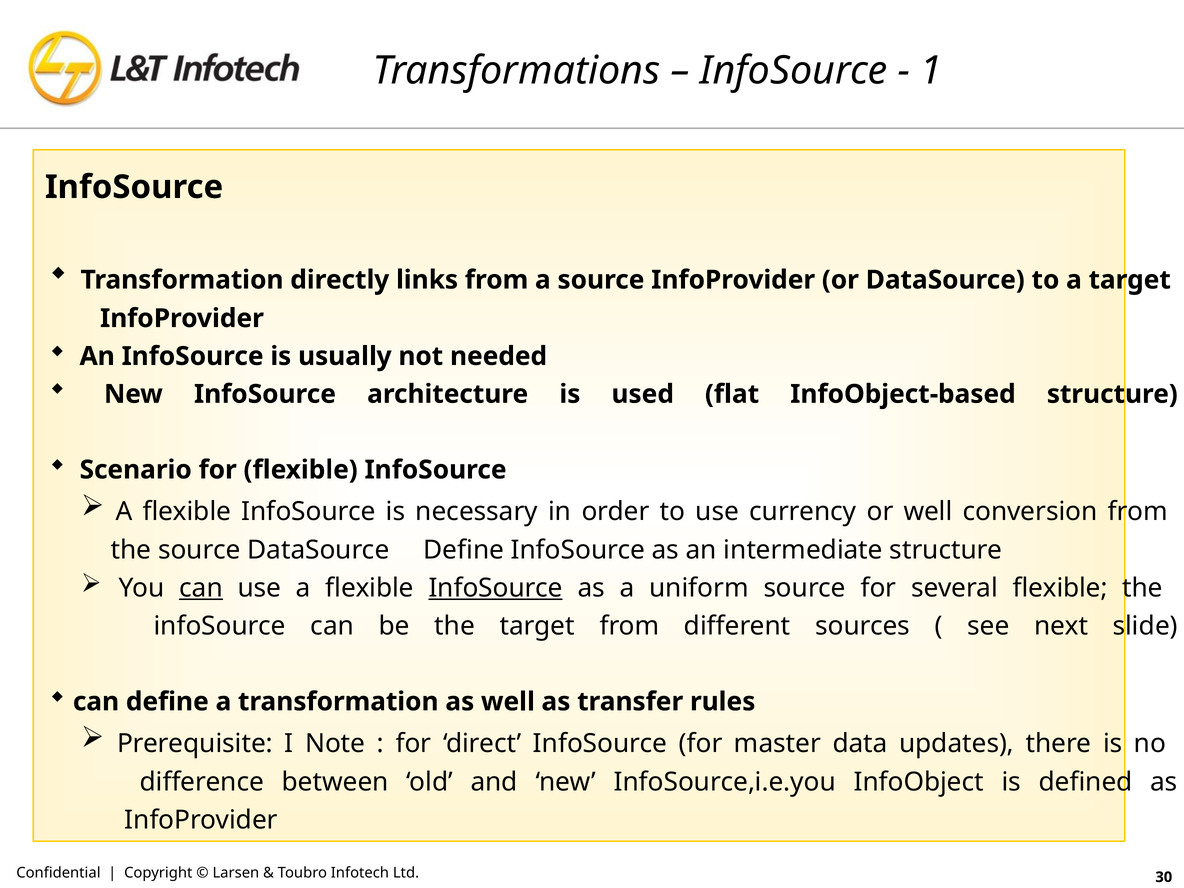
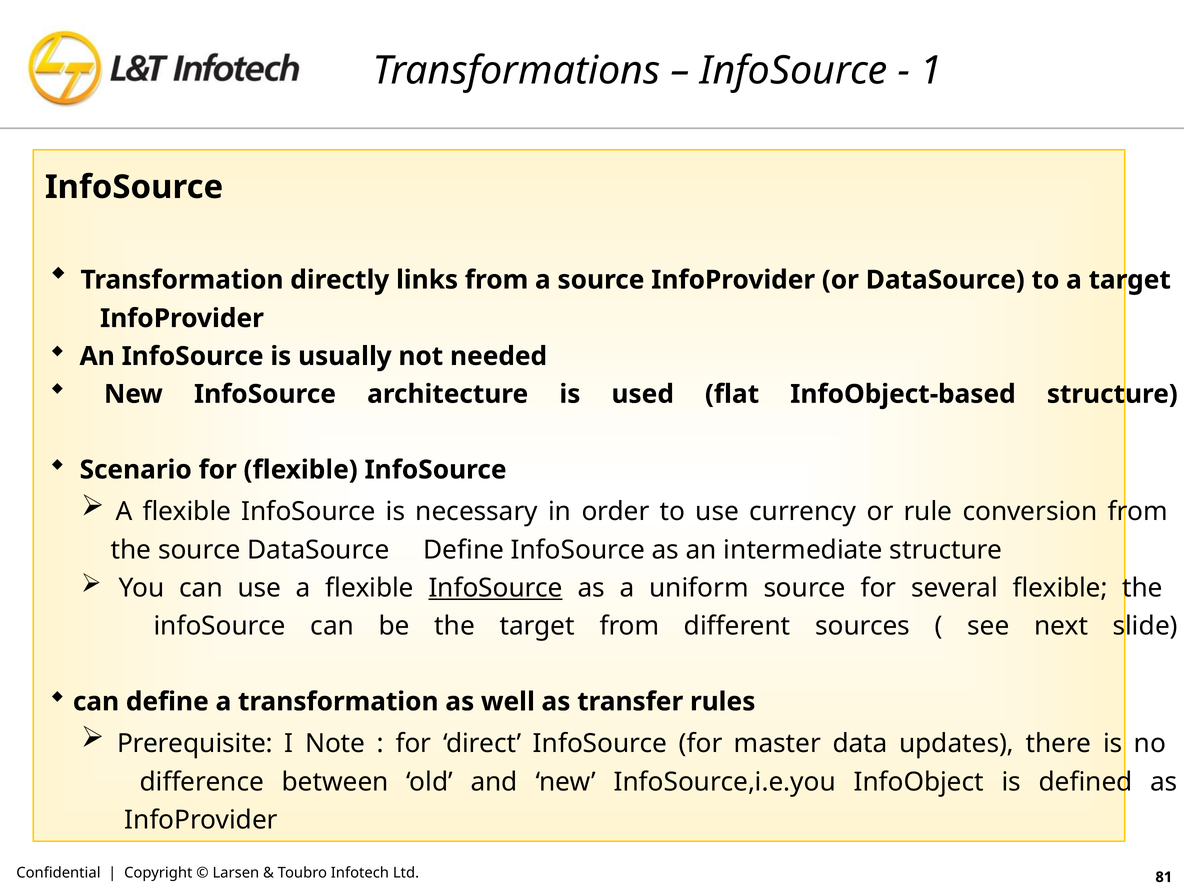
or well: well -> rule
can at (201, 588) underline: present -> none
30: 30 -> 81
